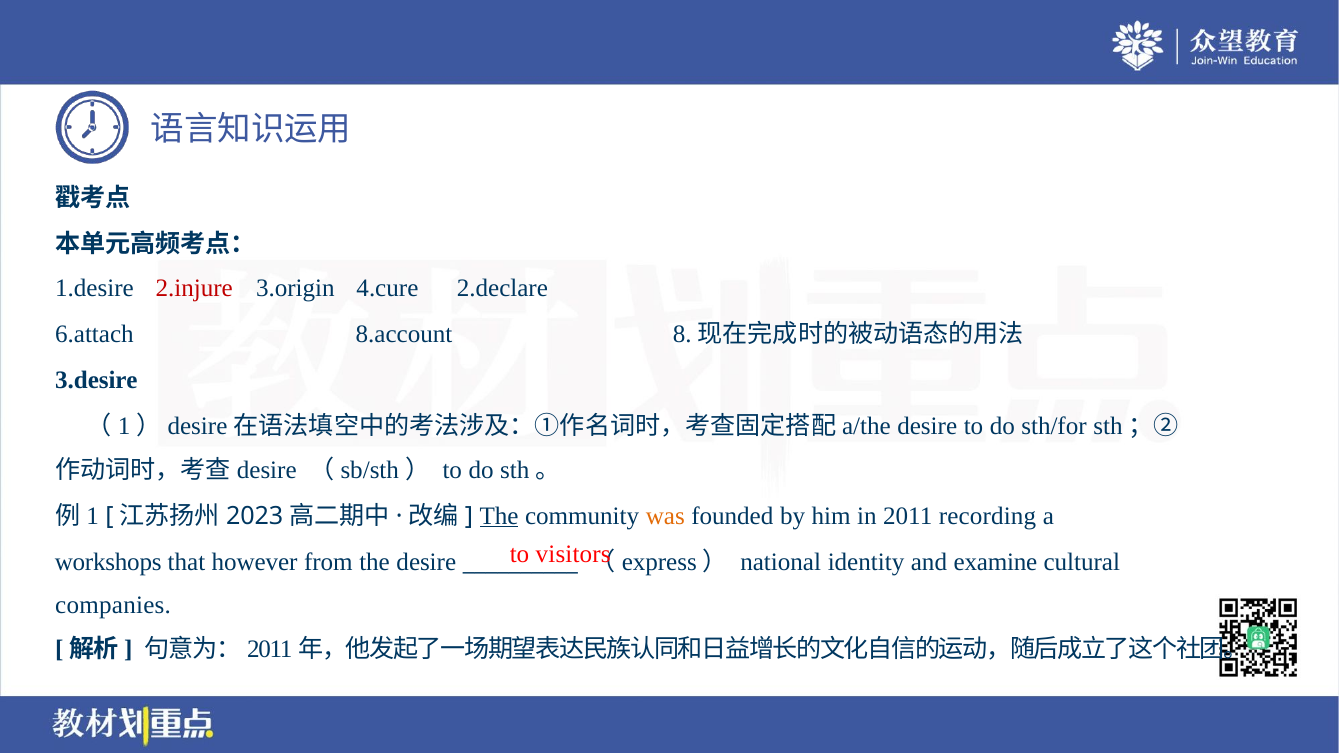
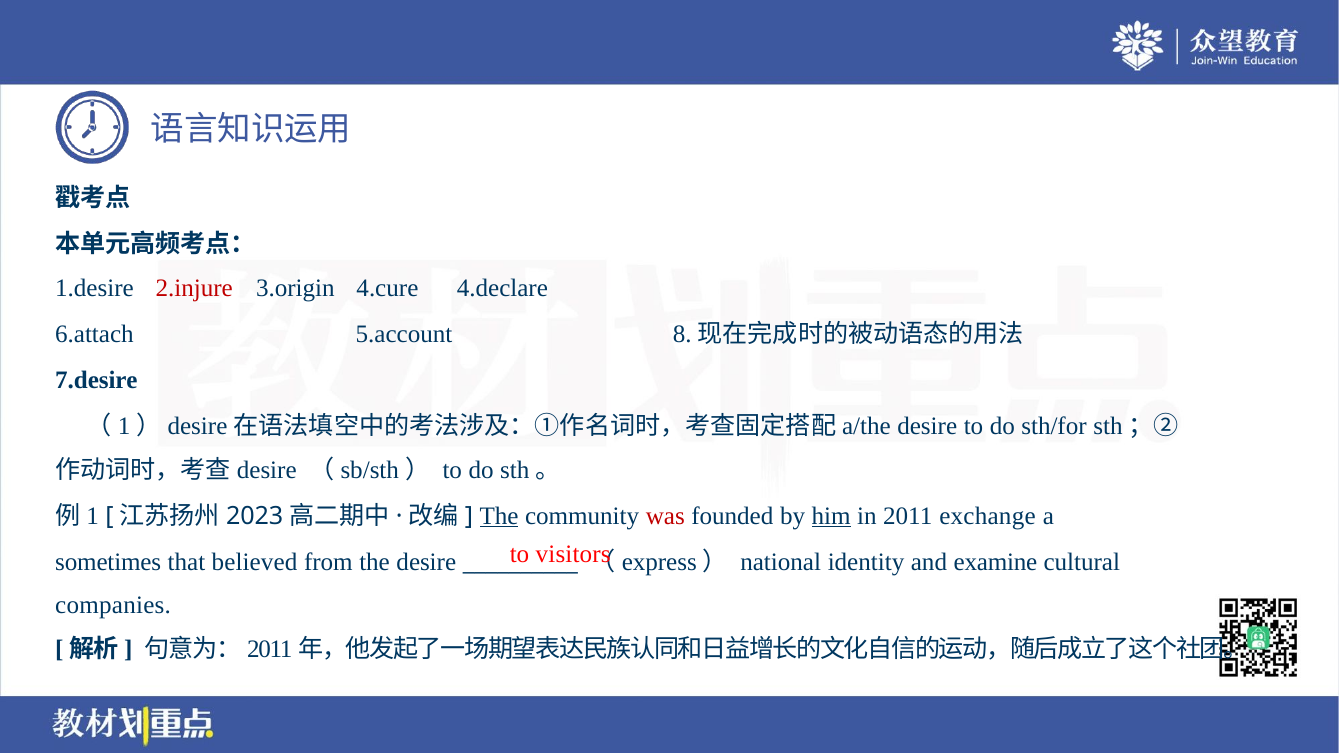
2.declare: 2.declare -> 4.declare
8.account: 8.account -> 5.account
3.desire: 3.desire -> 7.desire
was colour: orange -> red
him underline: none -> present
recording: recording -> exchange
workshops: workshops -> sometimes
however: however -> believed
